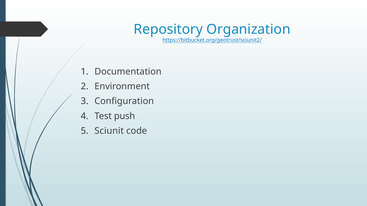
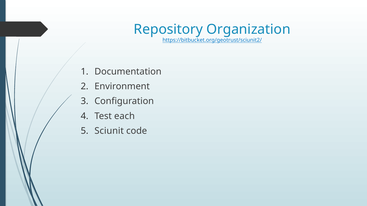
push: push -> each
